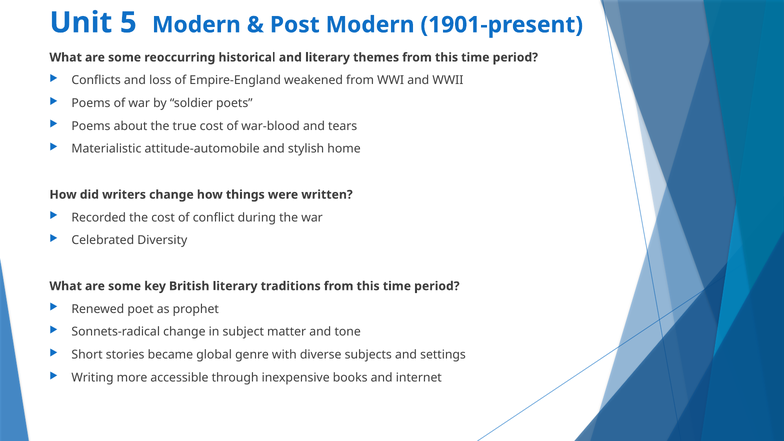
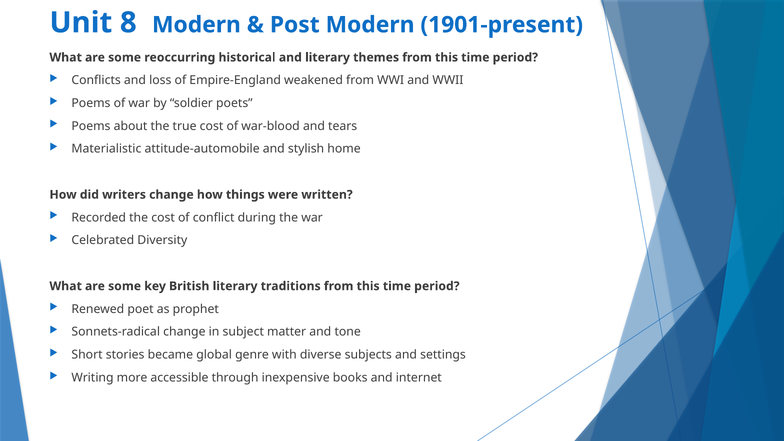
5: 5 -> 8
